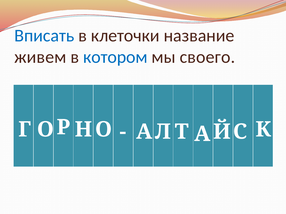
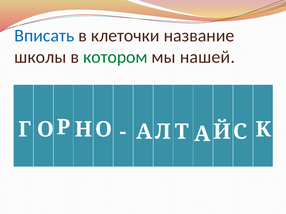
живем: живем -> школы
котором colour: blue -> green
своего: своего -> нашей
